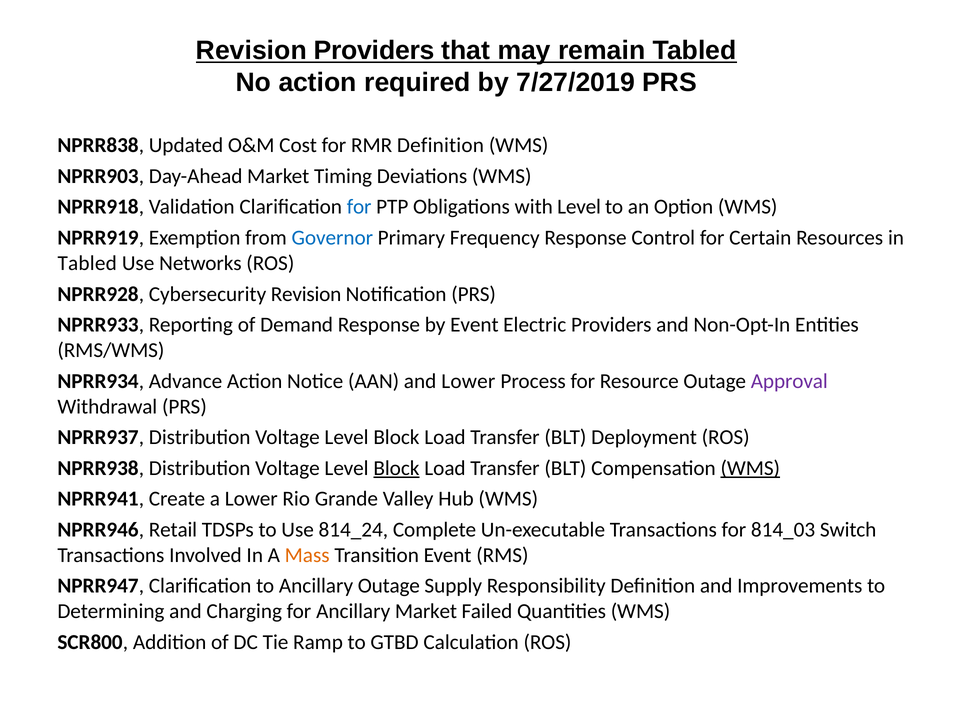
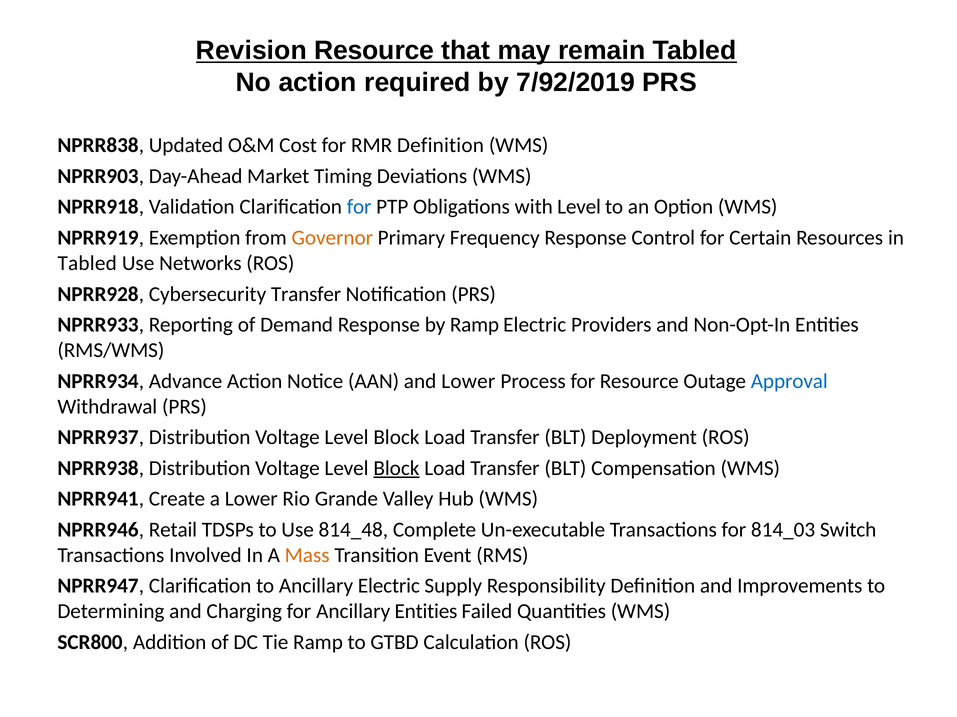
Revision Providers: Providers -> Resource
7/27/2019: 7/27/2019 -> 7/92/2019
Governor colour: blue -> orange
Cybersecurity Revision: Revision -> Transfer
by Event: Event -> Ramp
Approval colour: purple -> blue
WMS at (750, 469) underline: present -> none
814_24: 814_24 -> 814_48
Ancillary Outage: Outage -> Electric
Ancillary Market: Market -> Entities
